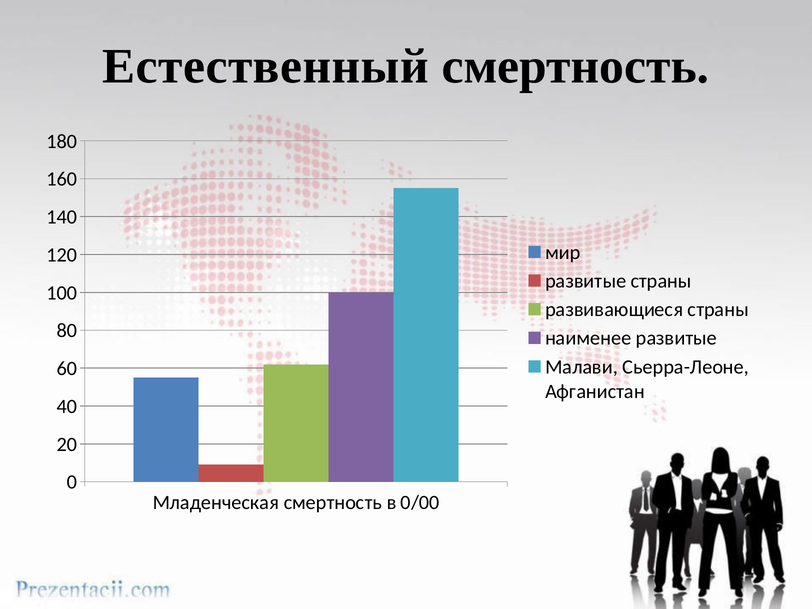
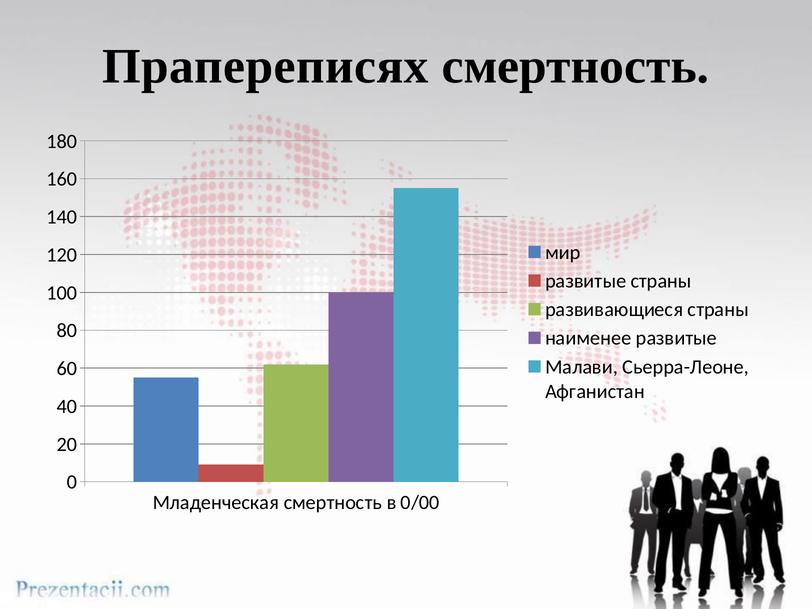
Естественный: Естественный -> Прапереписях
